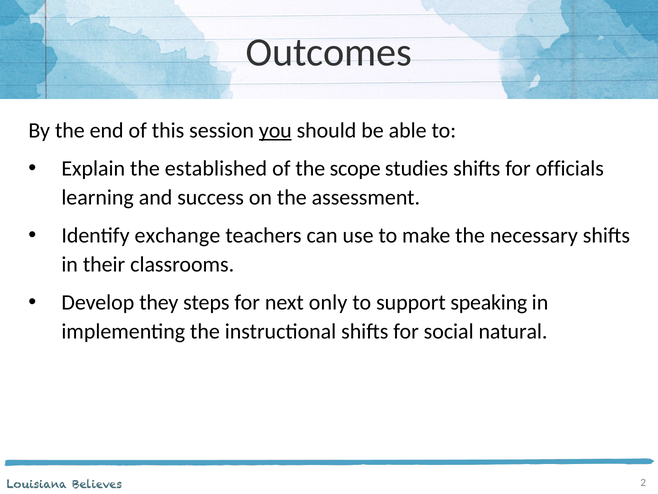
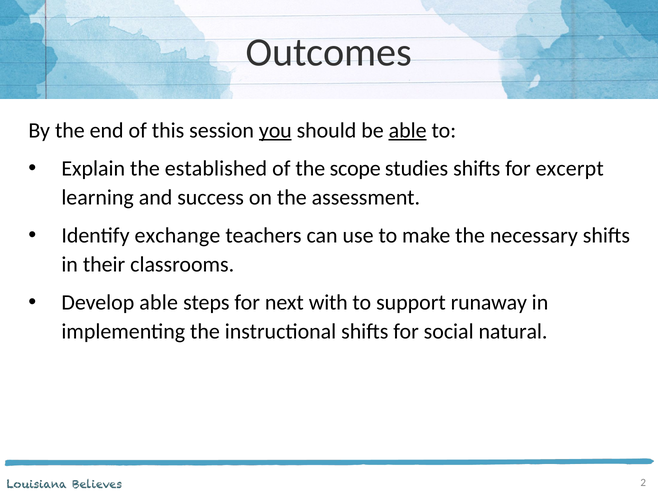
able at (408, 130) underline: none -> present
officials: officials -> excerpt
Develop they: they -> able
only: only -> with
speaking: speaking -> runaway
